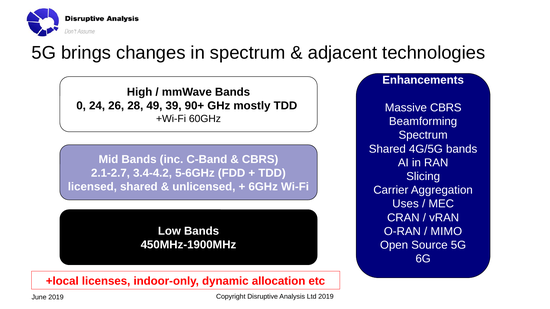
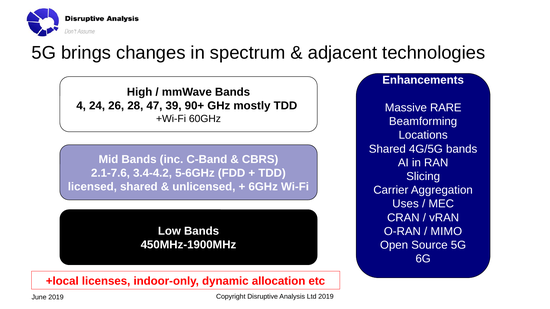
0: 0 -> 4
49: 49 -> 47
Massive CBRS: CBRS -> RARE
Spectrum at (423, 135): Spectrum -> Locations
2.1-2.7: 2.1-2.7 -> 2.1-7.6
